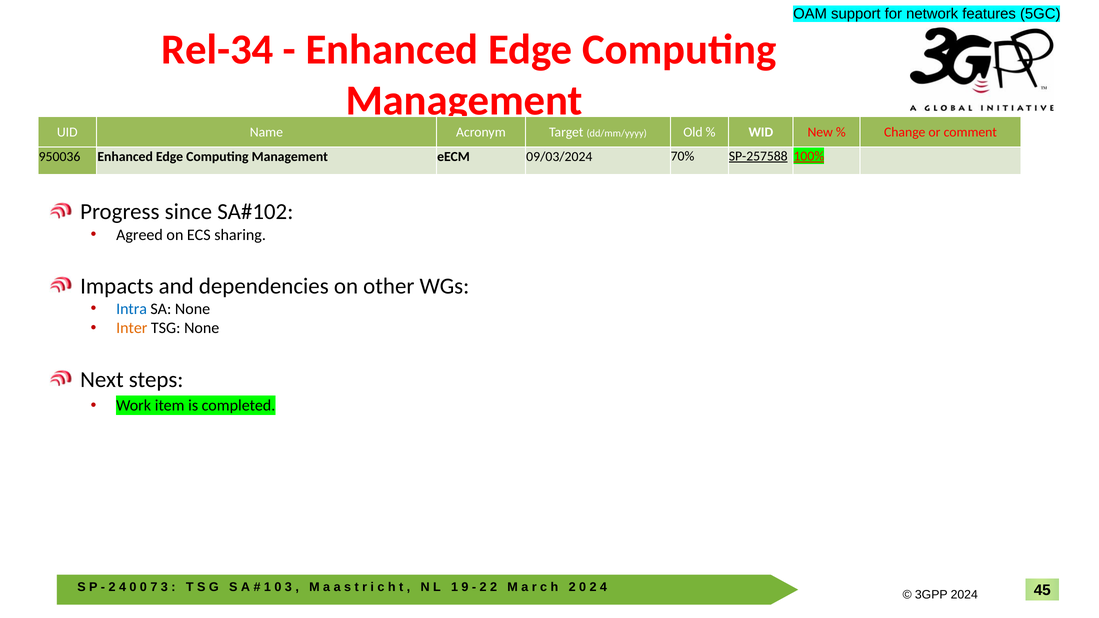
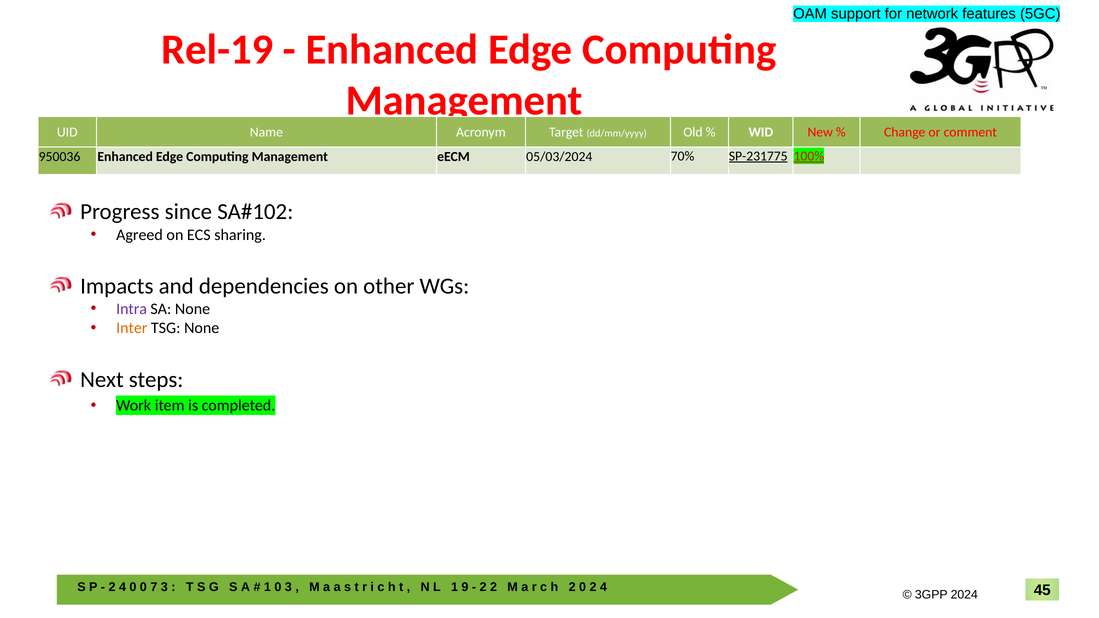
Rel-34: Rel-34 -> Rel-19
09/03/2024: 09/03/2024 -> 05/03/2024
SP-257588: SP-257588 -> SP-231775
Intra colour: blue -> purple
